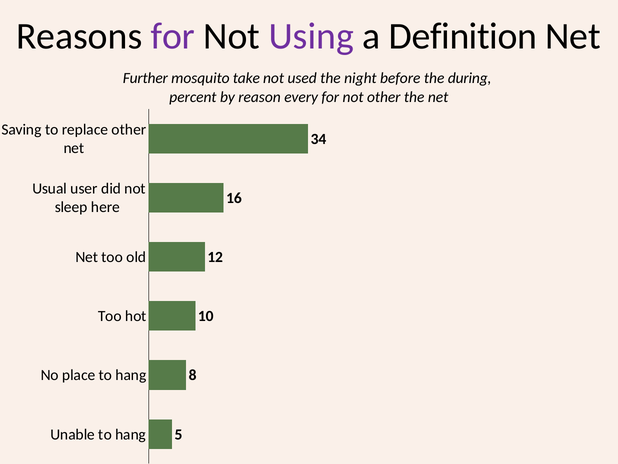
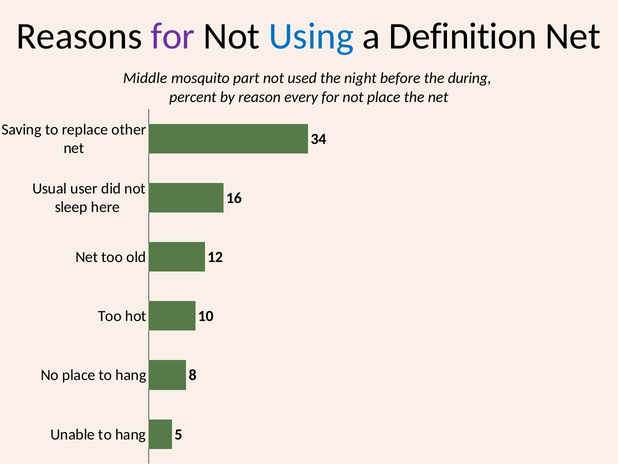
Using colour: purple -> blue
Further: Further -> Middle
take: take -> part
not other: other -> place
